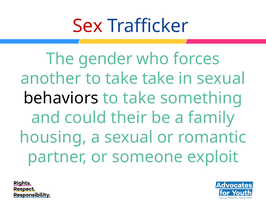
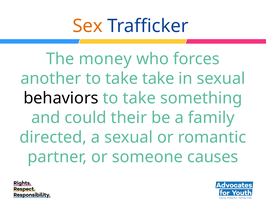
Sex colour: red -> orange
gender: gender -> money
housing: housing -> directed
exploit: exploit -> causes
